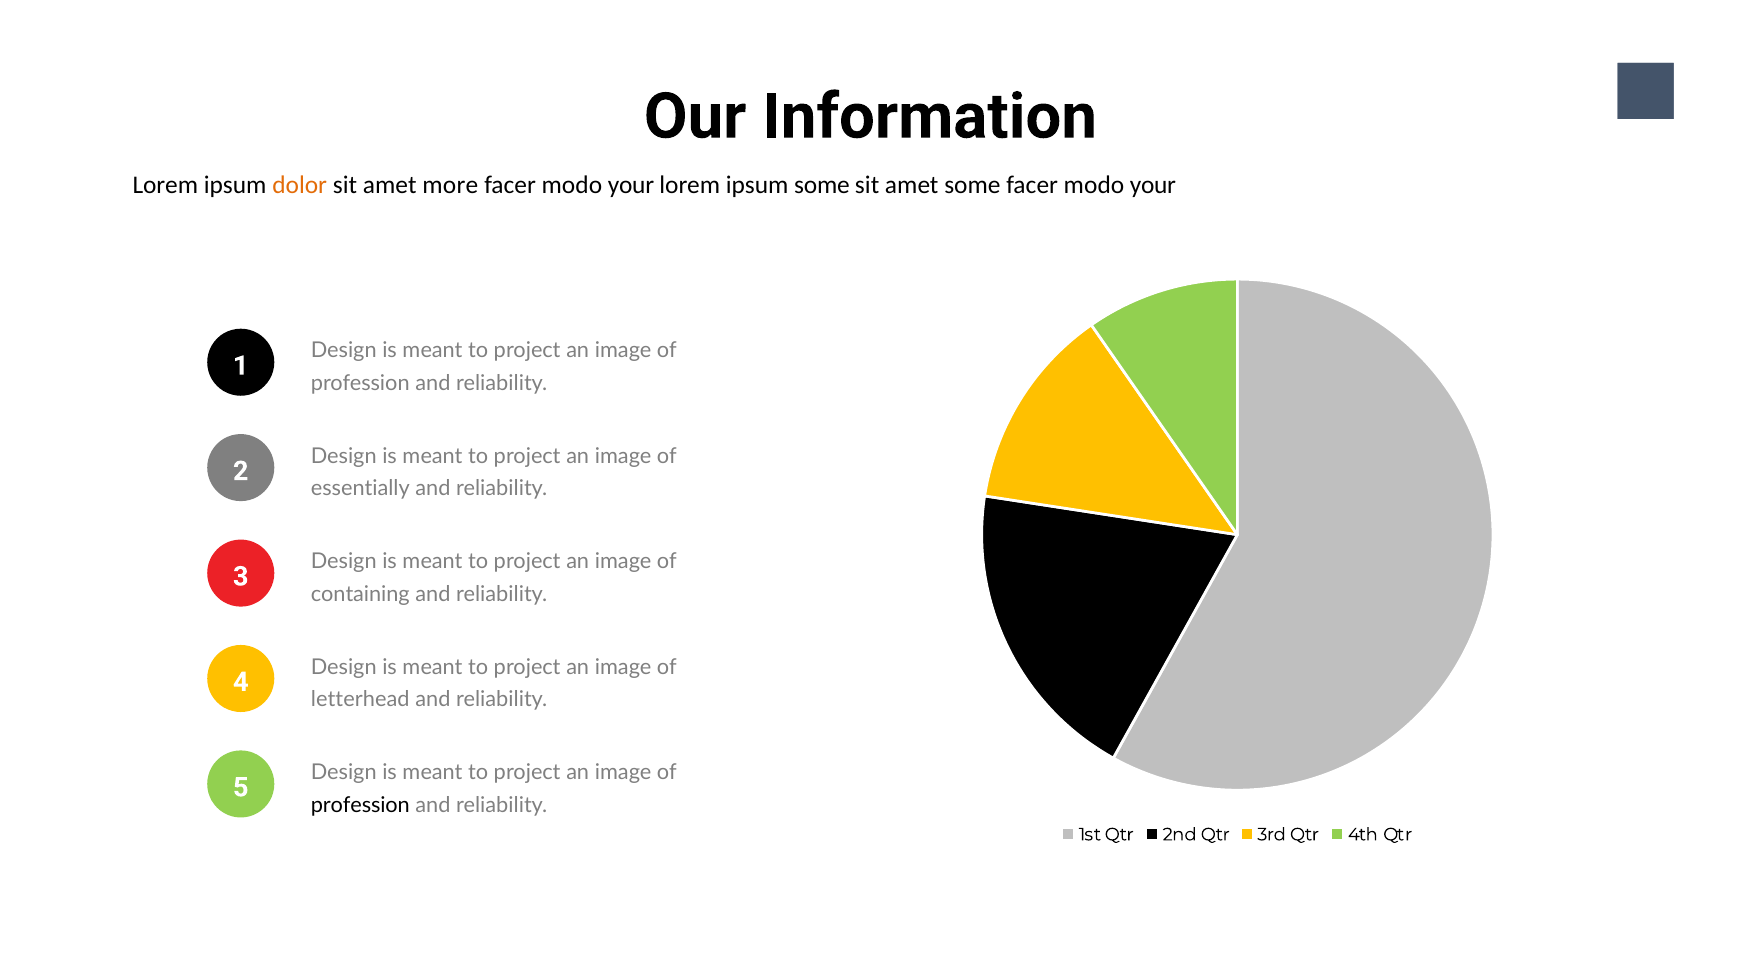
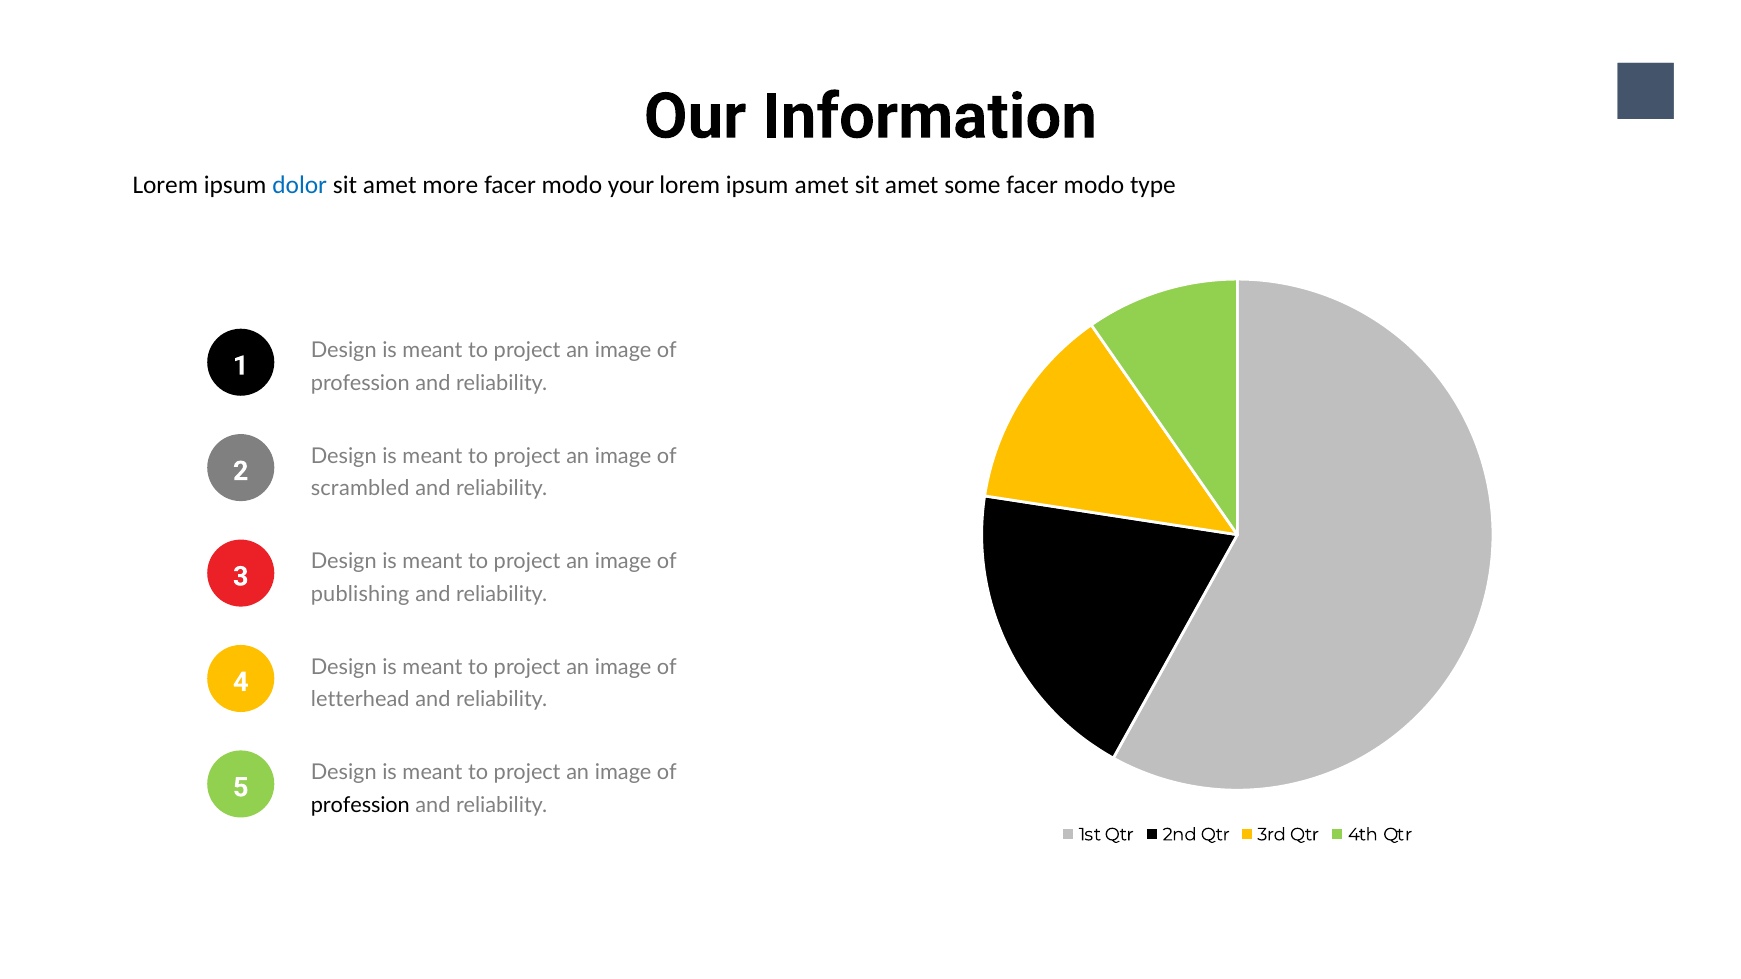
dolor colour: orange -> blue
ipsum some: some -> amet
your at (1153, 186): your -> type
essentially: essentially -> scrambled
containing: containing -> publishing
